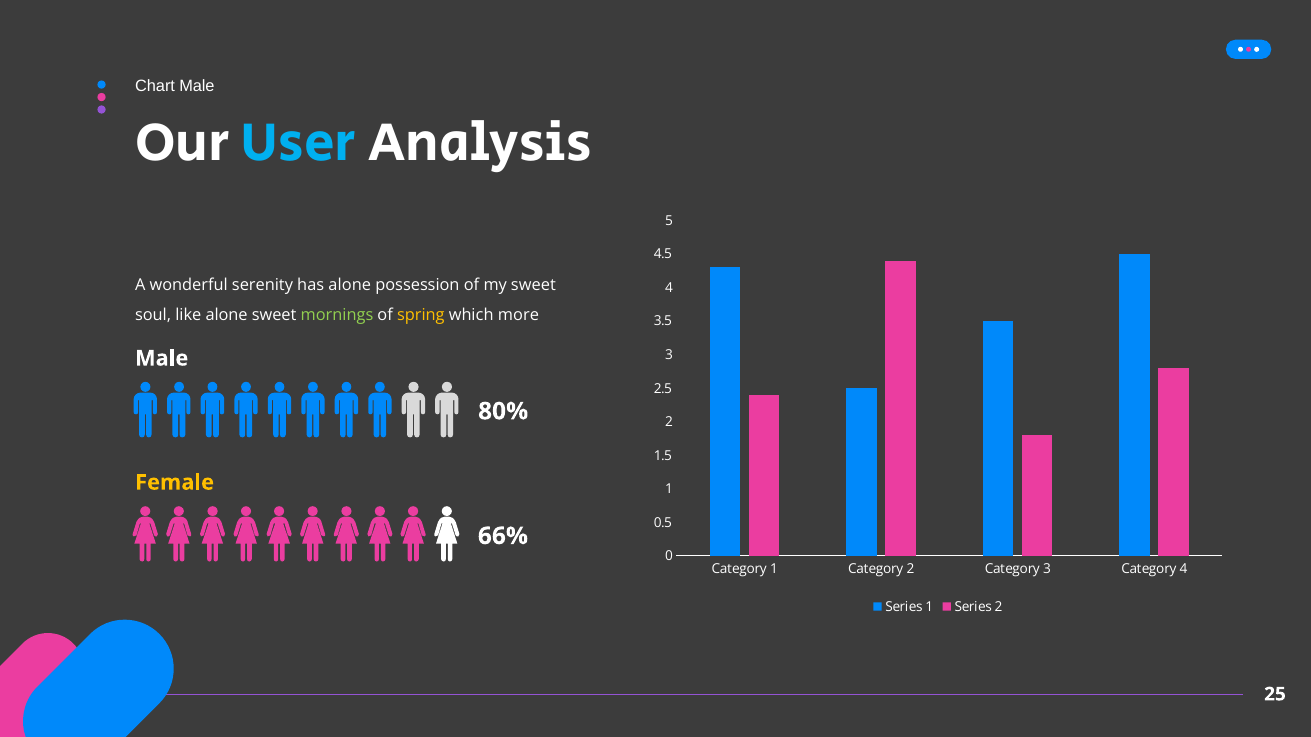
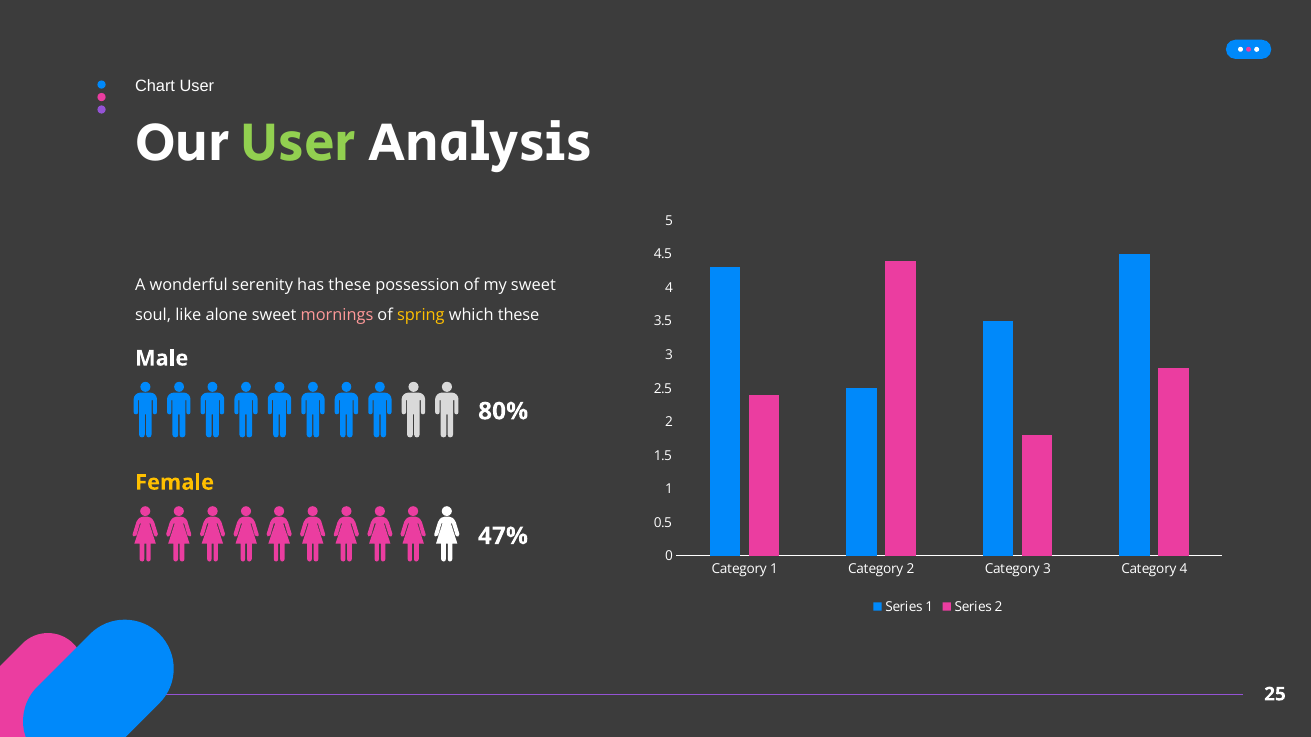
Chart Male: Male -> User
User at (299, 143) colour: light blue -> light green
has alone: alone -> these
mornings colour: light green -> pink
which more: more -> these
66%: 66% -> 47%
